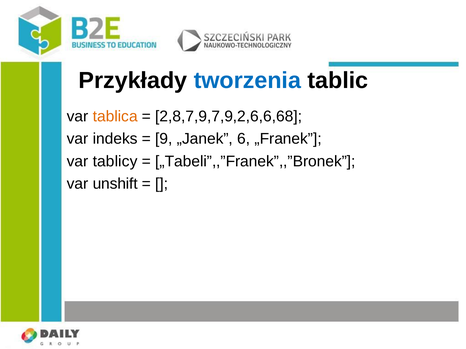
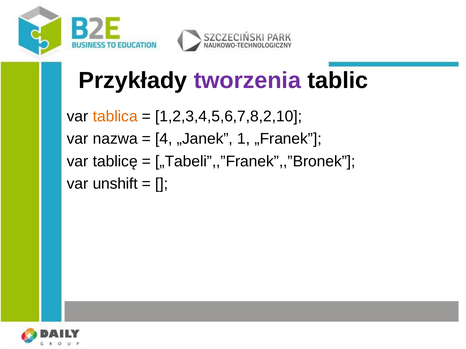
tworzenia colour: blue -> purple
2,8,7,9,7,9,2,6,6,68: 2,8,7,9,7,9,2,6,6,68 -> 1,2,3,4,5,6,7,8,2,10
indeks: indeks -> nazwa
9: 9 -> 4
6: 6 -> 1
tablicy: tablicy -> tablicę
